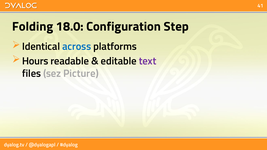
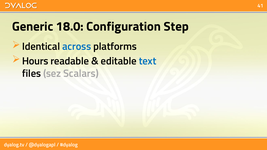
Folding: Folding -> Generic
text colour: purple -> blue
Picture: Picture -> Scalars
